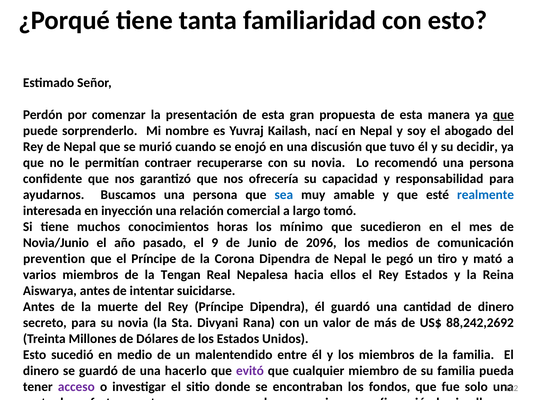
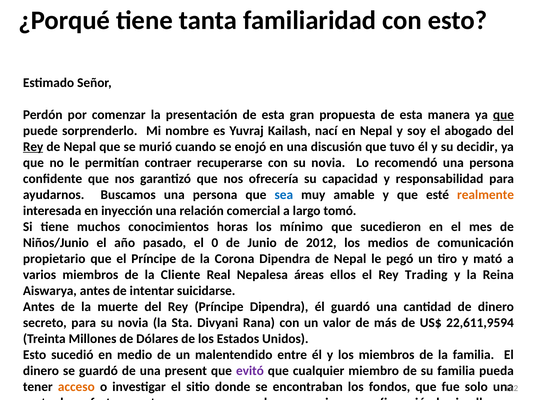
Rey at (33, 147) underline: none -> present
realmente colour: blue -> orange
Novia/Junio: Novia/Junio -> Niños/Junio
9: 9 -> 0
2096: 2096 -> 2012
prevention: prevention -> propietario
Tengan: Tengan -> Cliente
Nepalesa hacia: hacia -> áreas
Rey Estados: Estados -> Trading
88,242,2692: 88,242,2692 -> 22,611,9594
una hacerlo: hacerlo -> present
acceso at (76, 386) colour: purple -> orange
